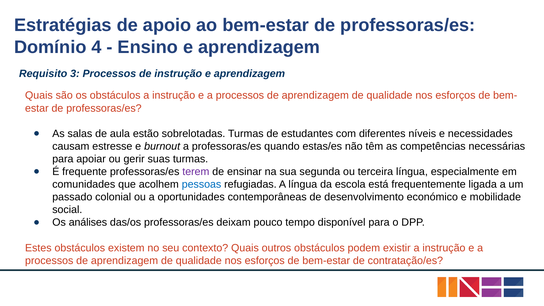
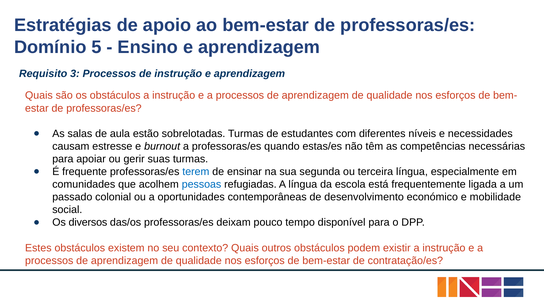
4: 4 -> 5
terem colour: purple -> blue
análises: análises -> diversos
